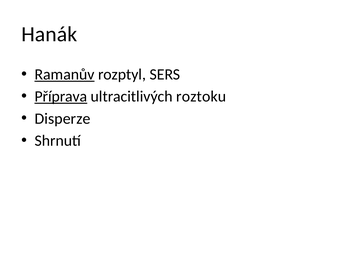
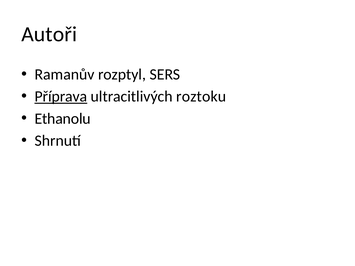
Hanák: Hanák -> Autoři
Ramanův underline: present -> none
Disperze: Disperze -> Ethanolu
